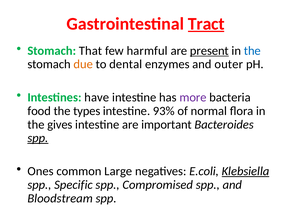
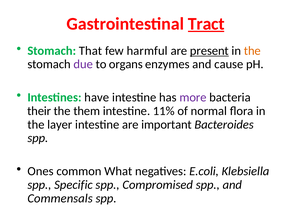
the at (252, 51) colour: blue -> orange
due colour: orange -> purple
dental: dental -> organs
outer: outer -> cause
food: food -> their
types: types -> them
93%: 93% -> 11%
gives: gives -> layer
spp at (38, 138) underline: present -> none
Large: Large -> What
Klebsiella underline: present -> none
Bloodstream: Bloodstream -> Commensals
